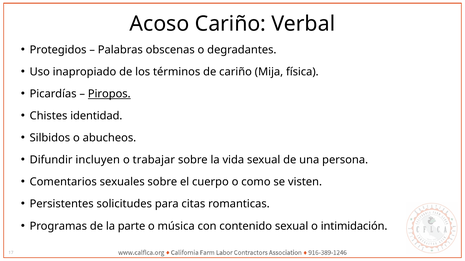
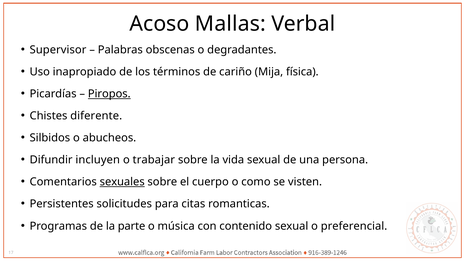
Acoso Cariño: Cariño -> Mallas
Protegidos: Protegidos -> Supervisor
identidad: identidad -> diferente
sexuales underline: none -> present
intimidación: intimidación -> preferencial
